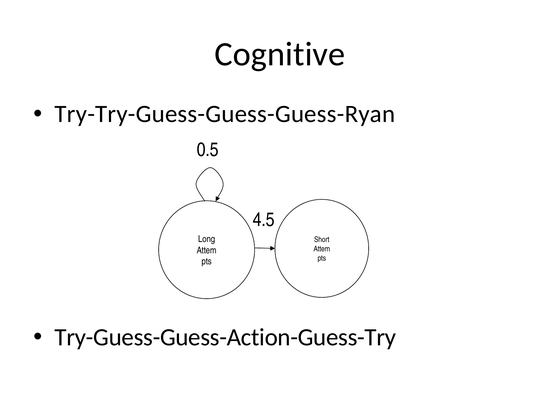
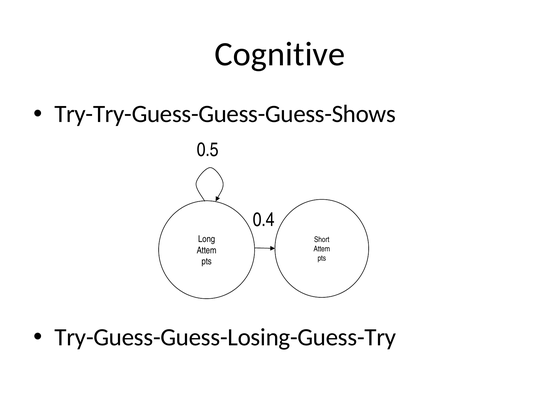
Try-Try-Guess-Guess-Guess-Ryan: Try-Try-Guess-Guess-Guess-Ryan -> Try-Try-Guess-Guess-Guess-Shows
4.5: 4.5 -> 0.4
Try-Guess-Guess-Action-Guess-Try: Try-Guess-Guess-Action-Guess-Try -> Try-Guess-Guess-Losing-Guess-Try
